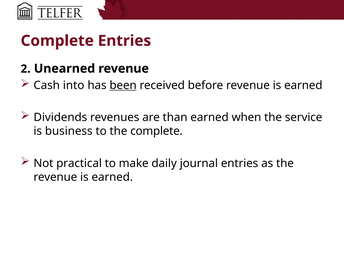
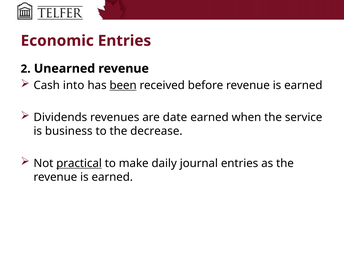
Complete at (57, 41): Complete -> Economic
than: than -> date
the complete: complete -> decrease
practical underline: none -> present
